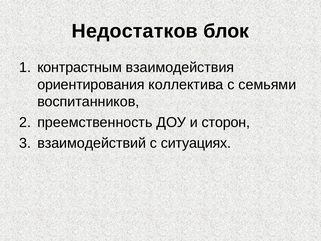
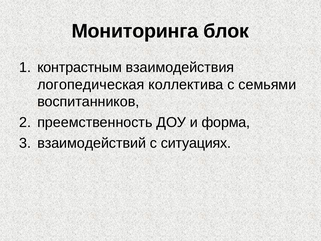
Недостатков: Недостатков -> Мониторинга
ориентирования: ориентирования -> логопедическая
сторон: сторон -> форма
